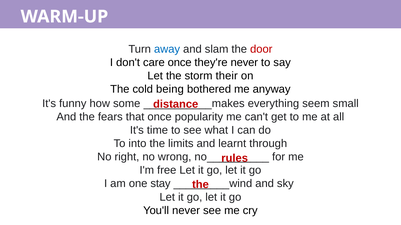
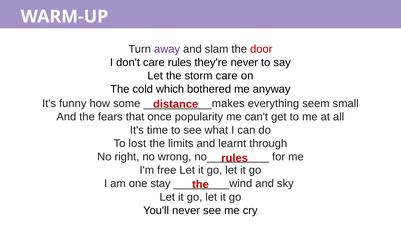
away colour: blue -> purple
care once: once -> rules
storm their: their -> care
being: being -> which
into: into -> lost
